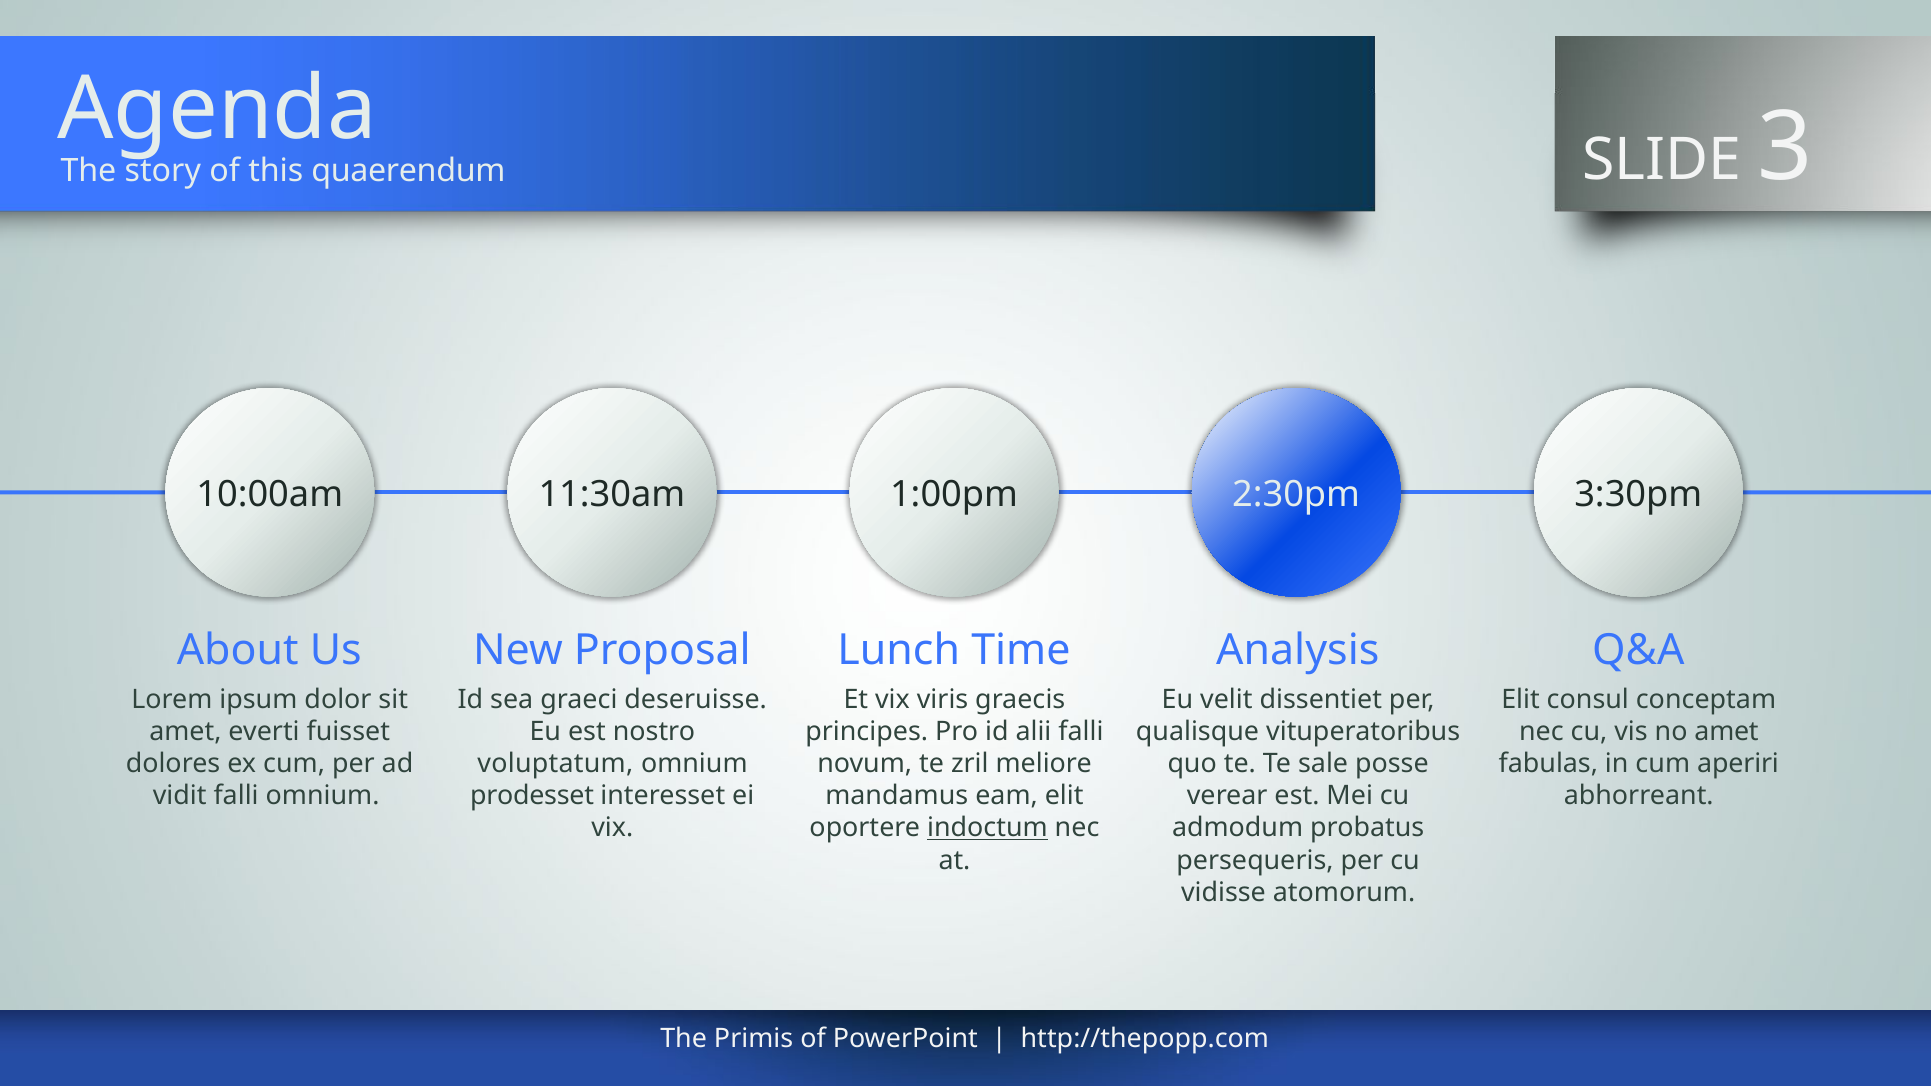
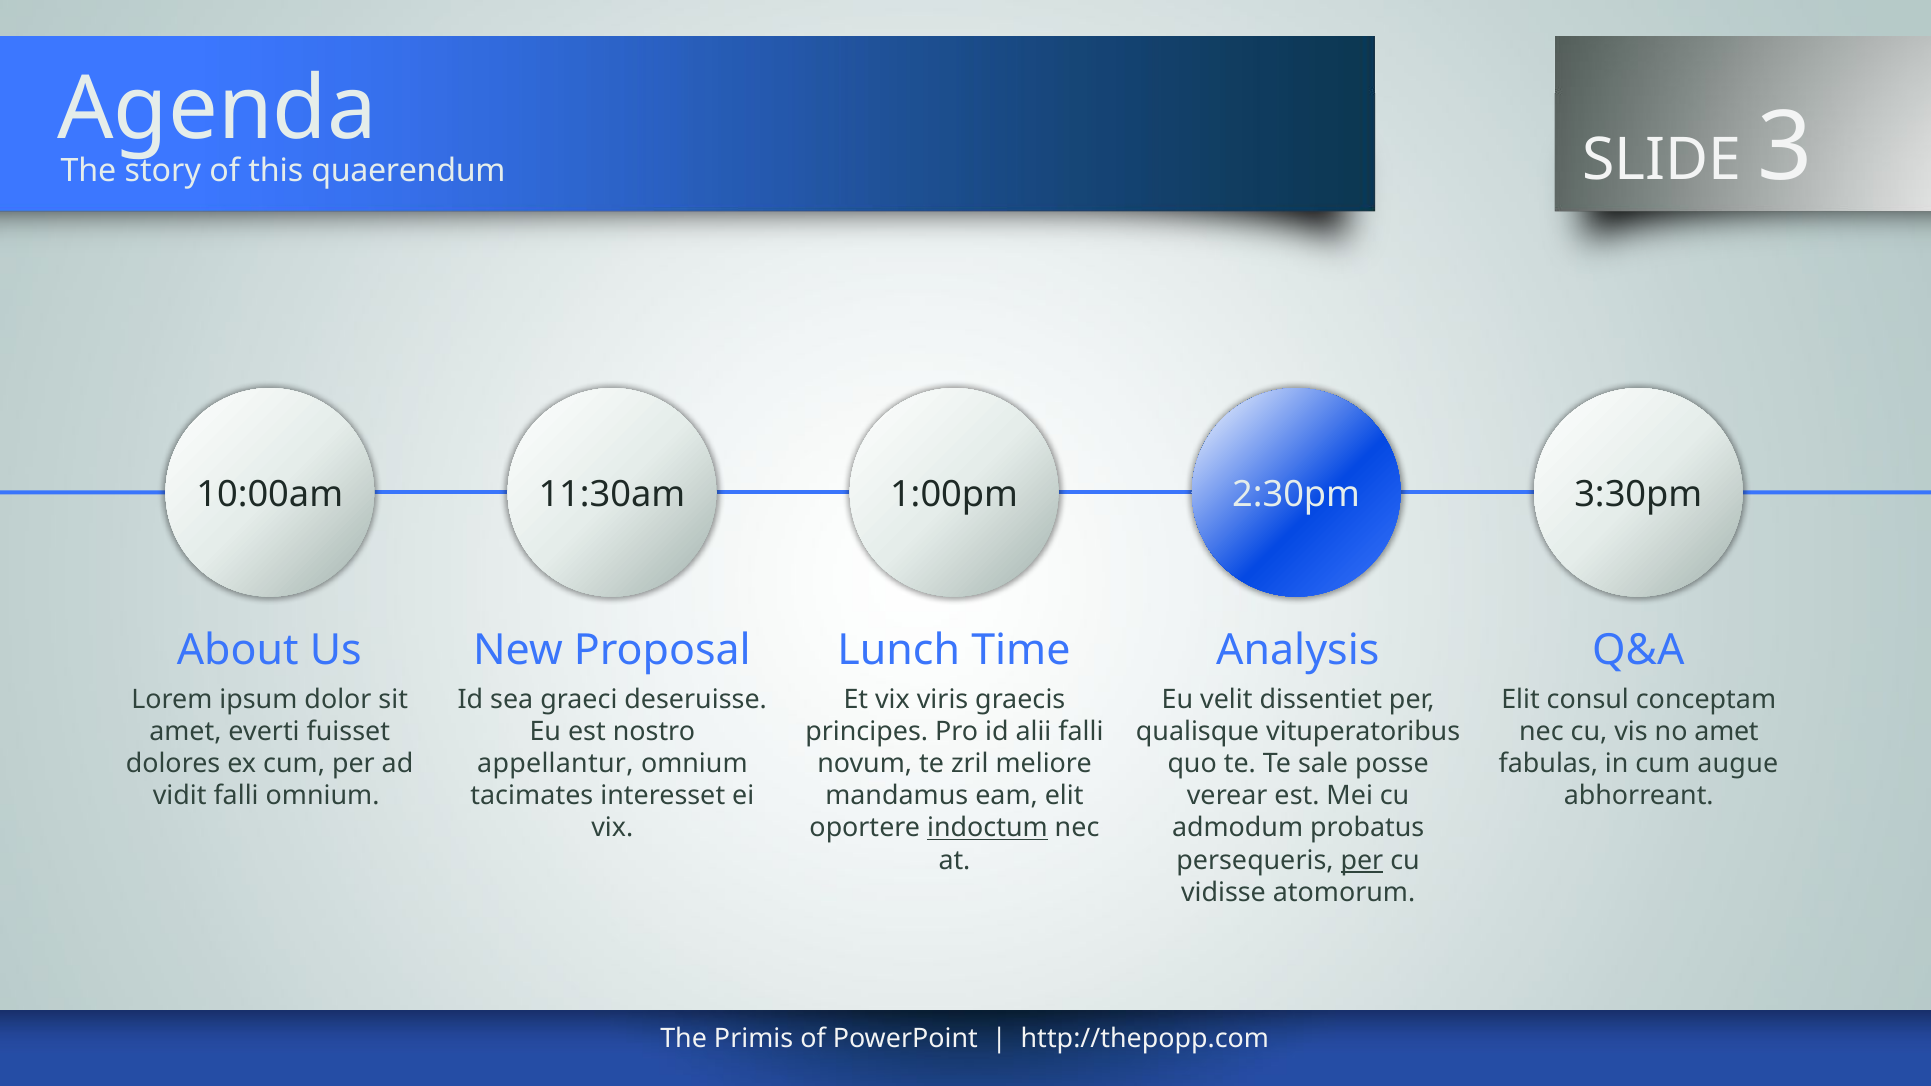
voluptatum: voluptatum -> appellantur
aperiri: aperiri -> augue
prodesset: prodesset -> tacimates
per at (1362, 860) underline: none -> present
